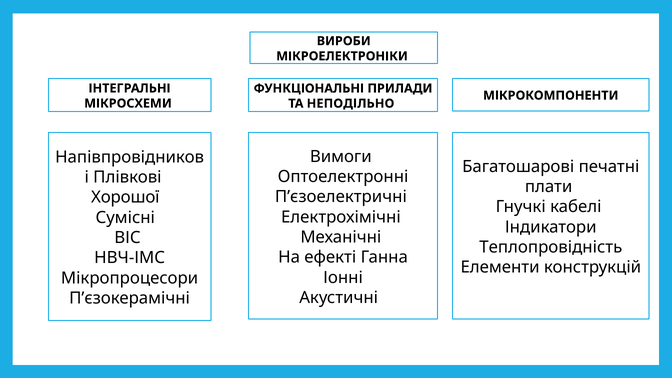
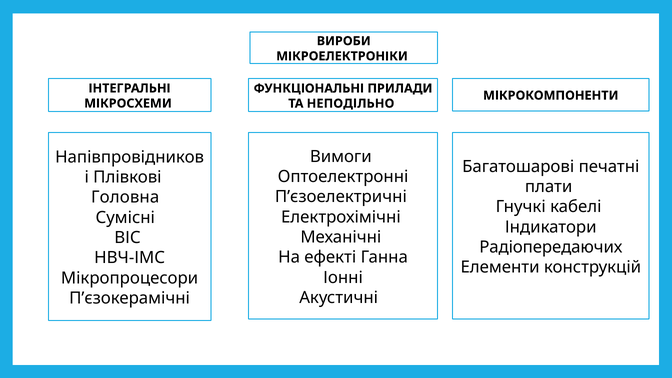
Хорошої: Хорошої -> Головна
Теплопровідність: Теплопровідність -> Радіопередаючих
